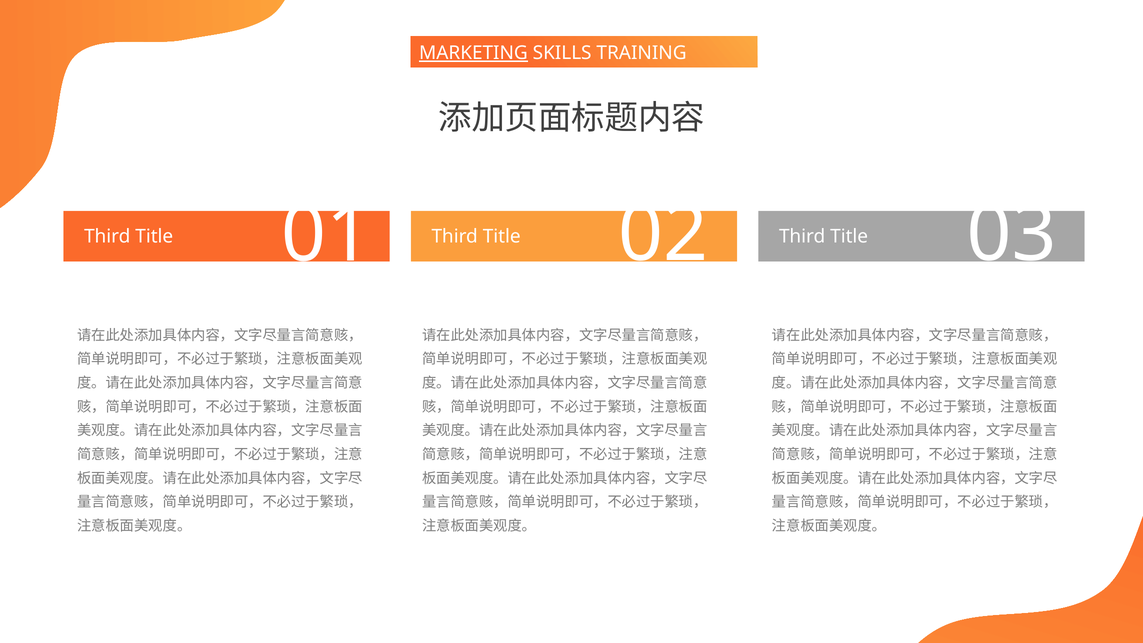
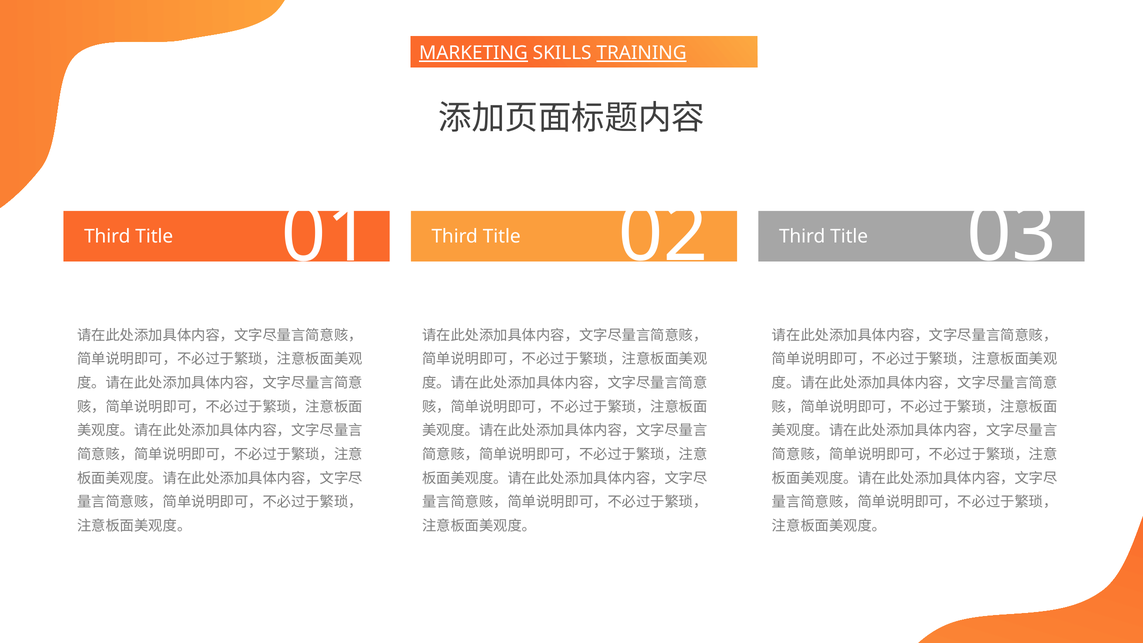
TRAINING underline: none -> present
